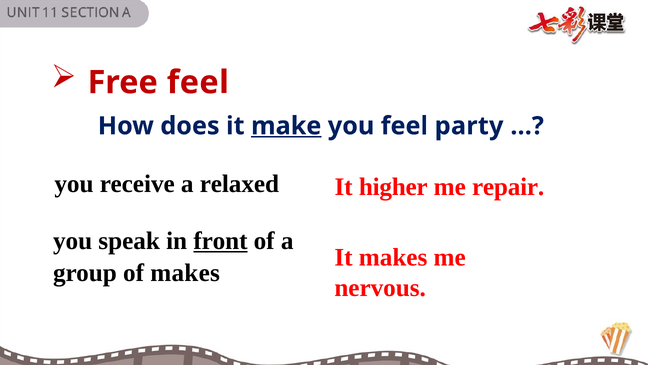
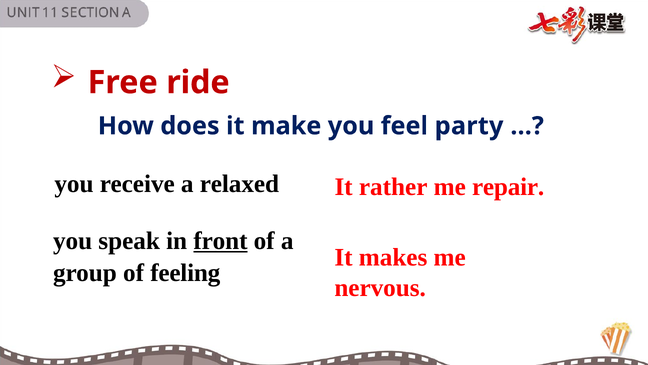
Free feel: feel -> ride
make underline: present -> none
higher: higher -> rather
of makes: makes -> feeling
